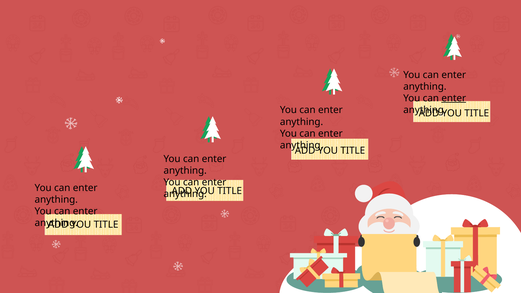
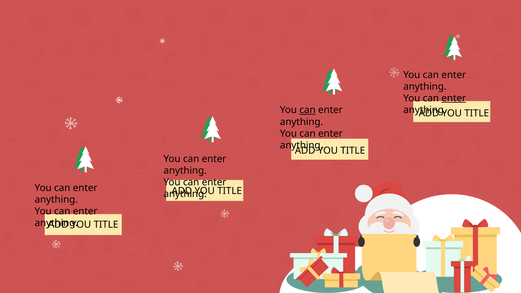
can at (307, 110) underline: none -> present
